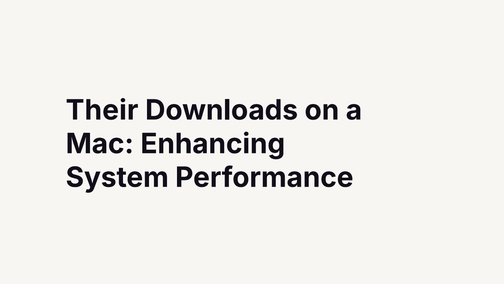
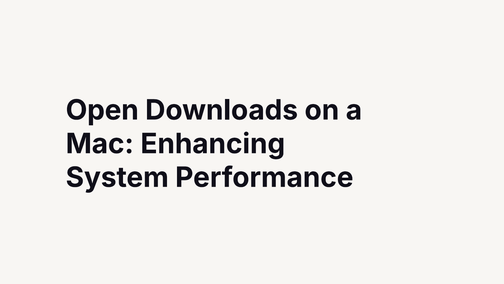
Their: Their -> Open
